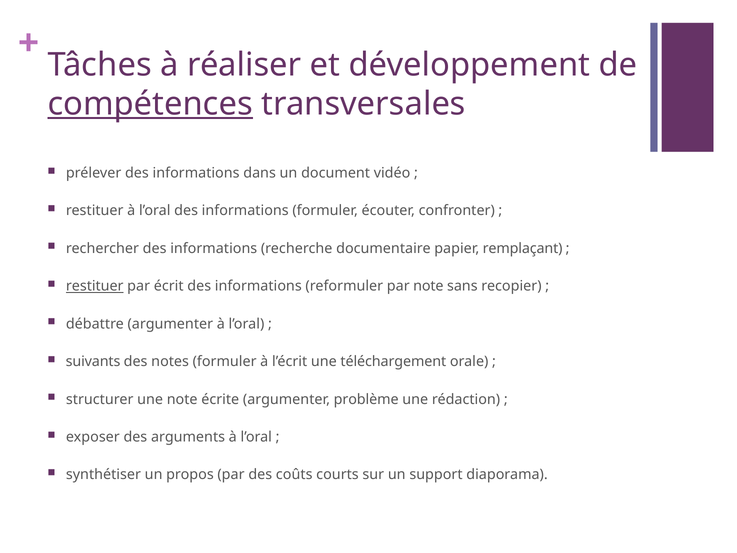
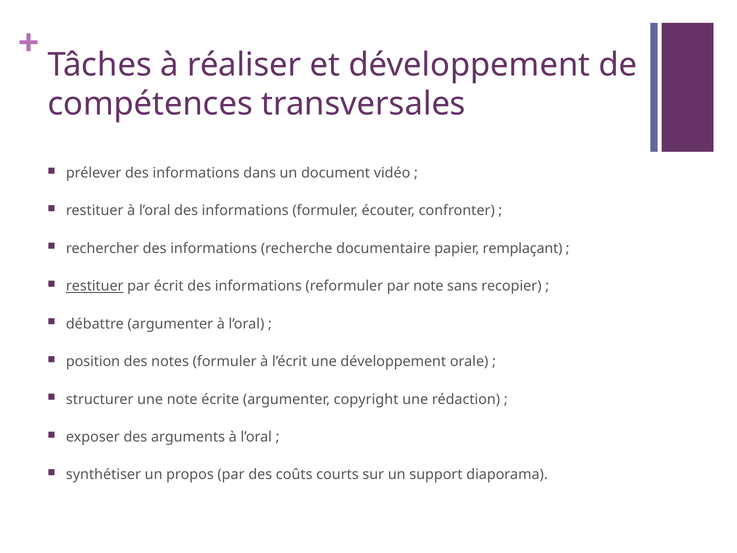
compétences underline: present -> none
suivants: suivants -> position
une téléchargement: téléchargement -> développement
problème: problème -> copyright
